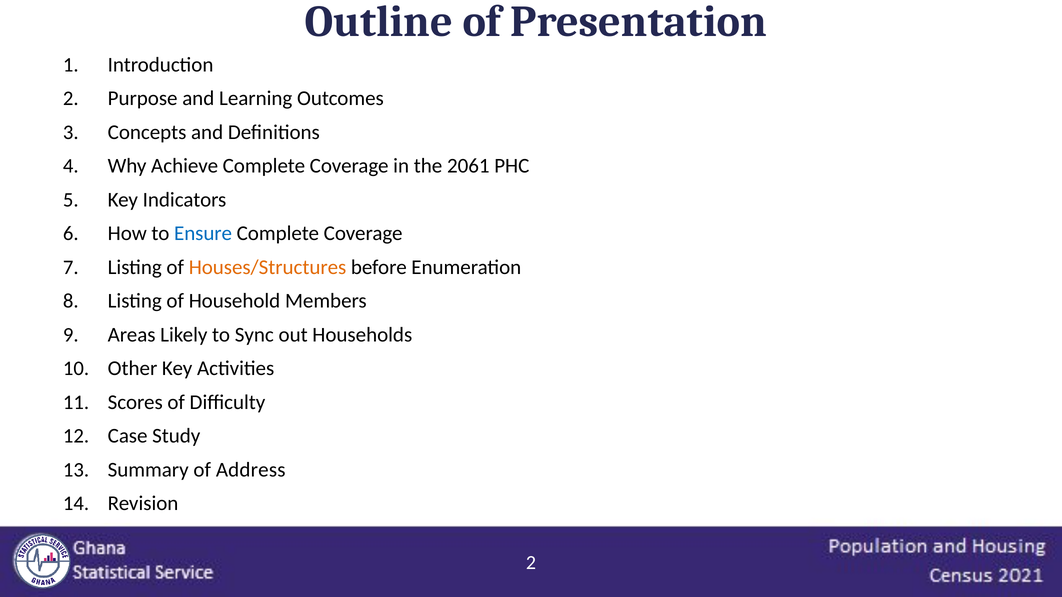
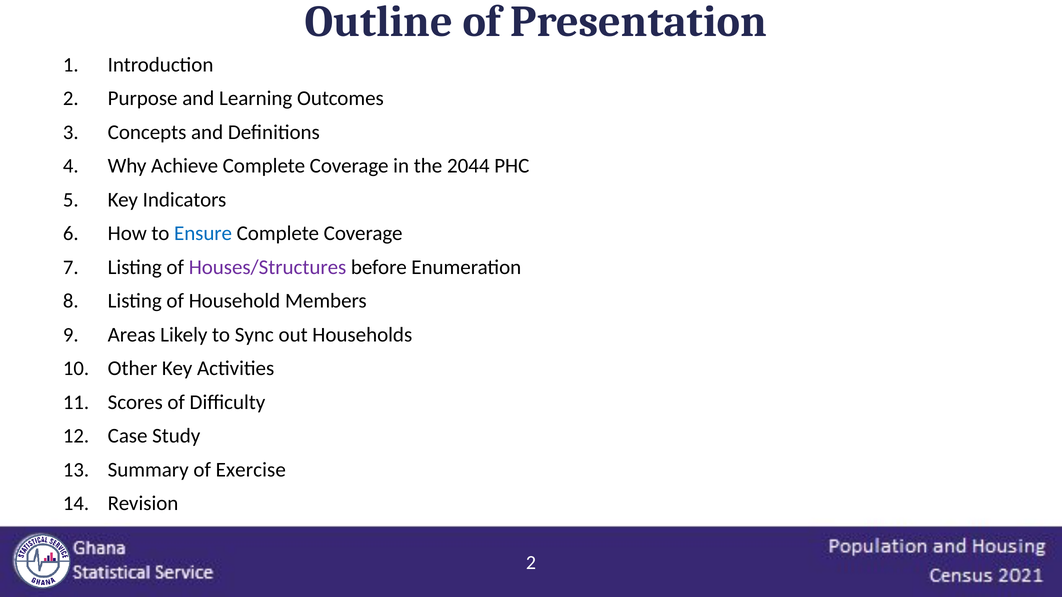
2061: 2061 -> 2044
Houses/Structures colour: orange -> purple
Address: Address -> Exercise
